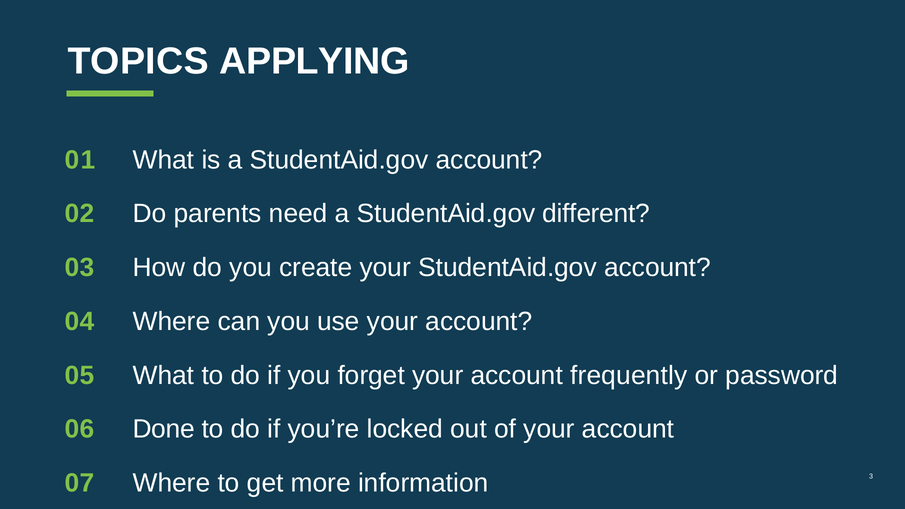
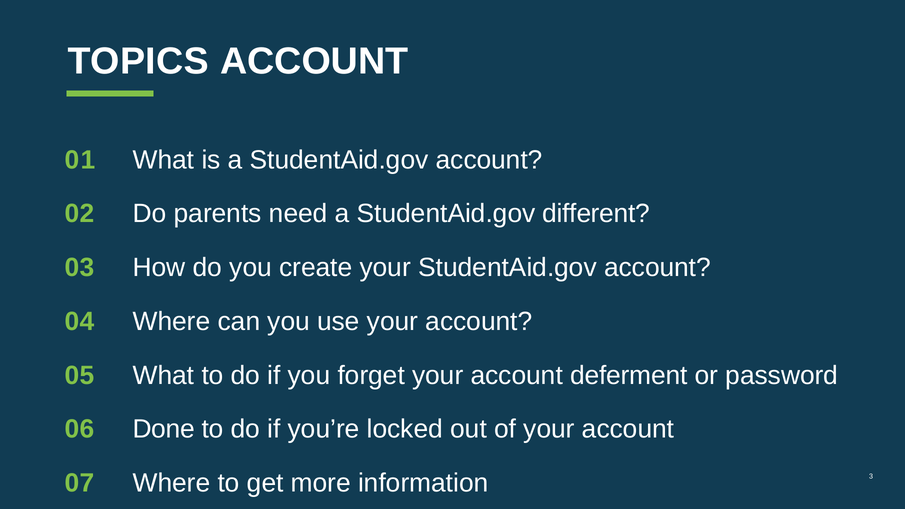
TOPICS APPLYING: APPLYING -> ACCOUNT
frequently: frequently -> deferment
